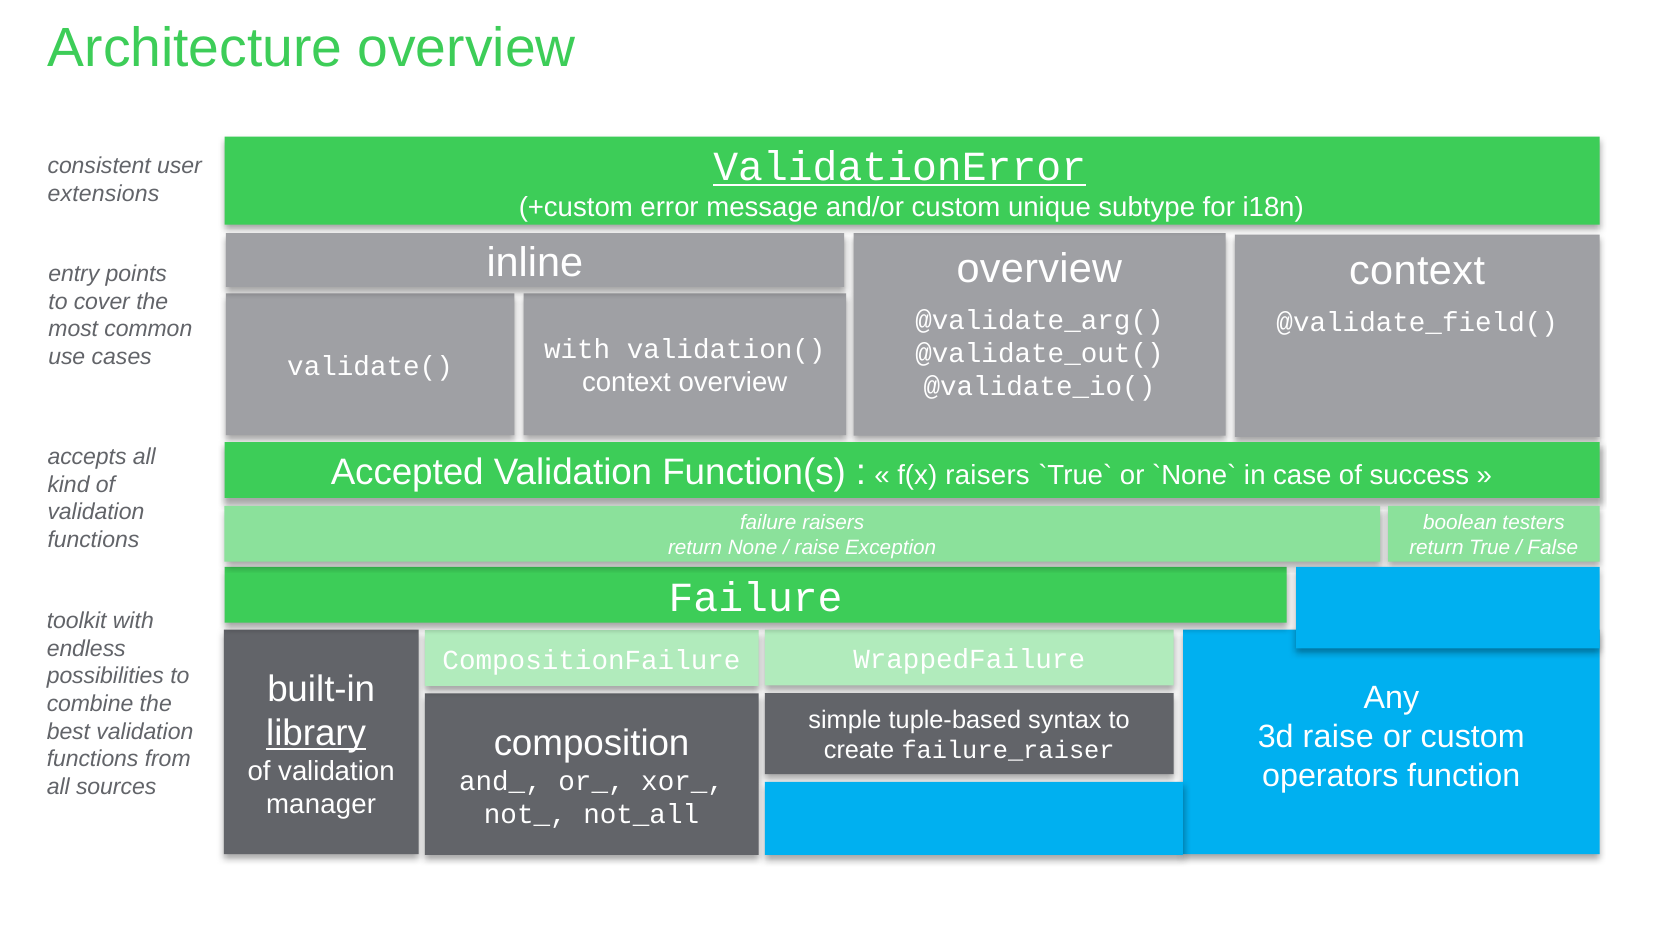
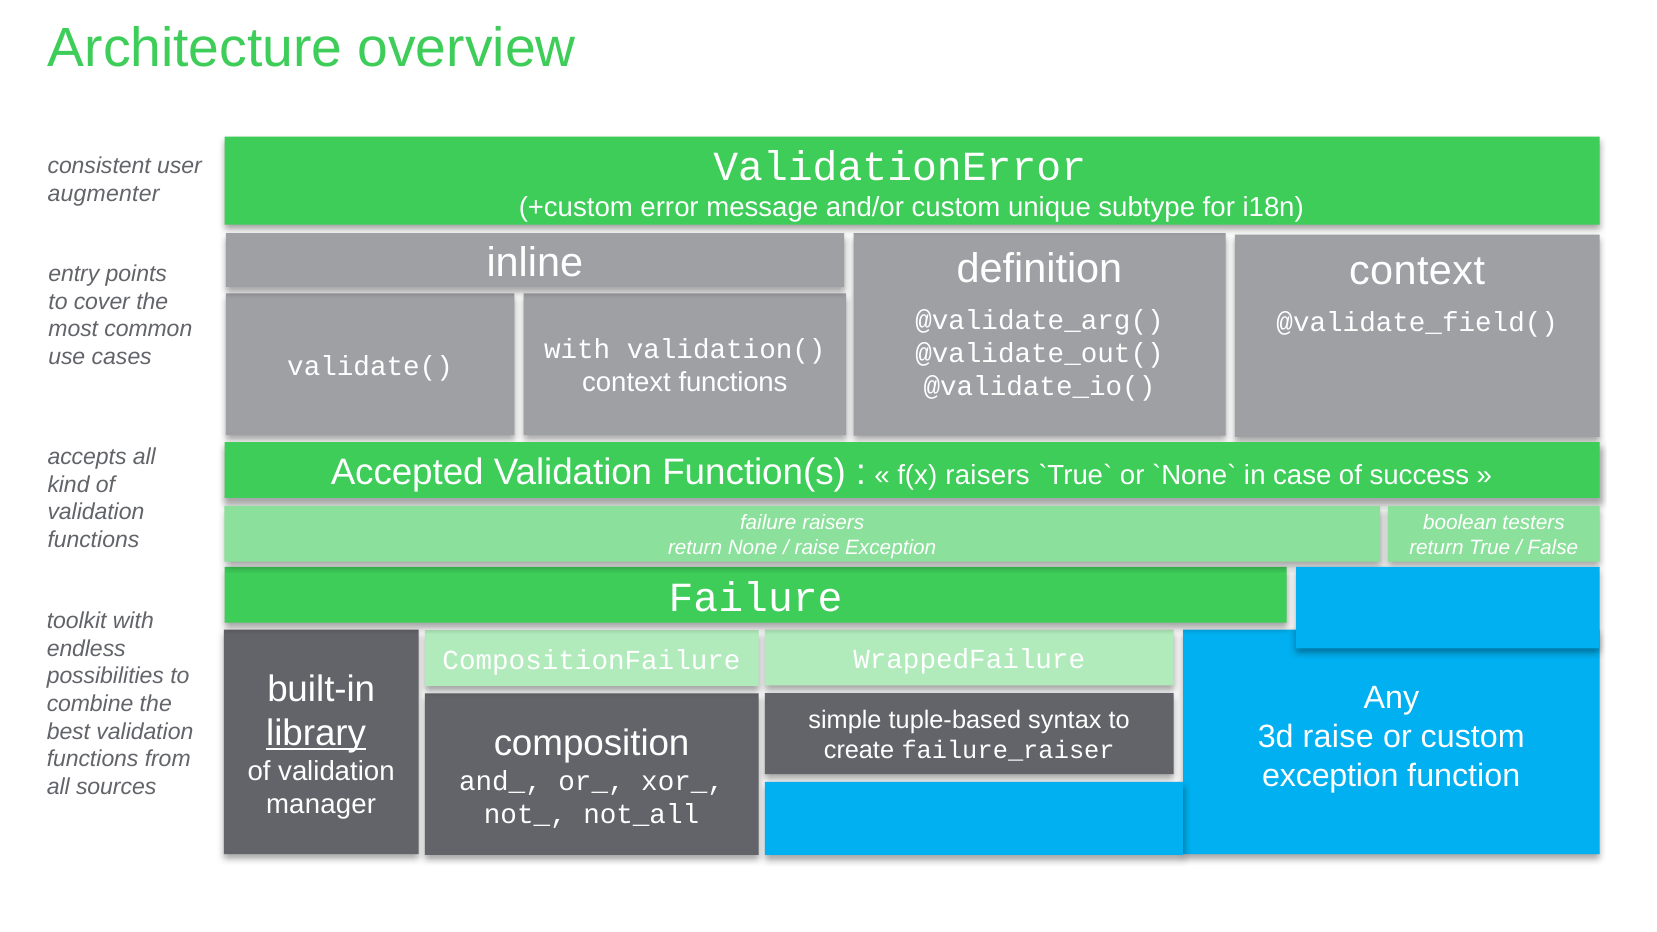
ValidationError underline: present -> none
extensions: extensions -> augmenter
overview at (1039, 269): overview -> definition
context overview: overview -> functions
operators at (1330, 775): operators -> exception
